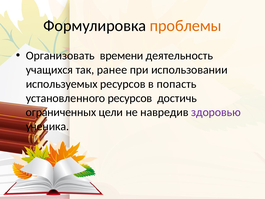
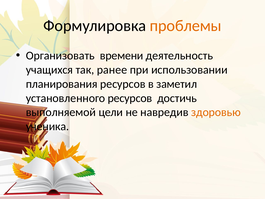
используемых: используемых -> планирования
попасть: попасть -> заметил
ограниченных: ограниченных -> выполняемой
здоровью colour: purple -> orange
